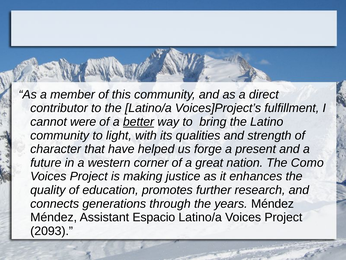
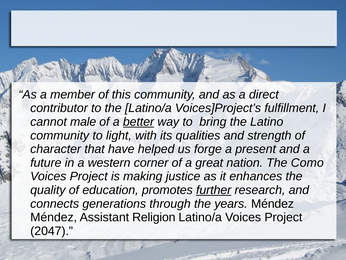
were: were -> male
further underline: none -> present
Espacio: Espacio -> Religion
2093: 2093 -> 2047
